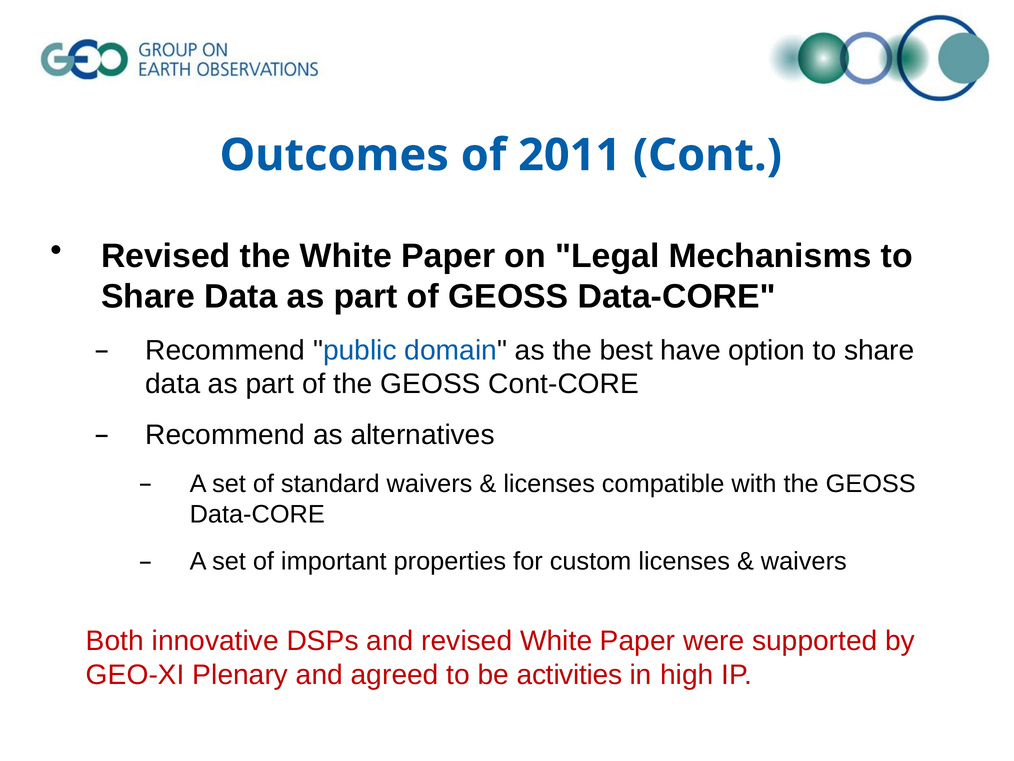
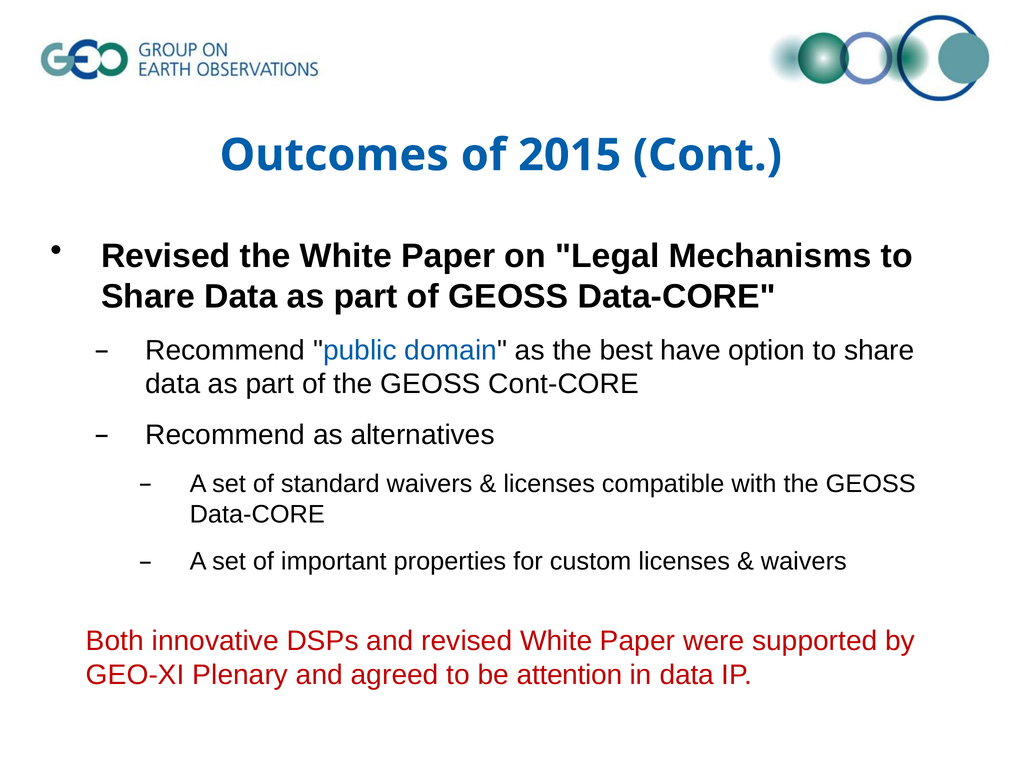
2011: 2011 -> 2015
activities: activities -> attention
in high: high -> data
